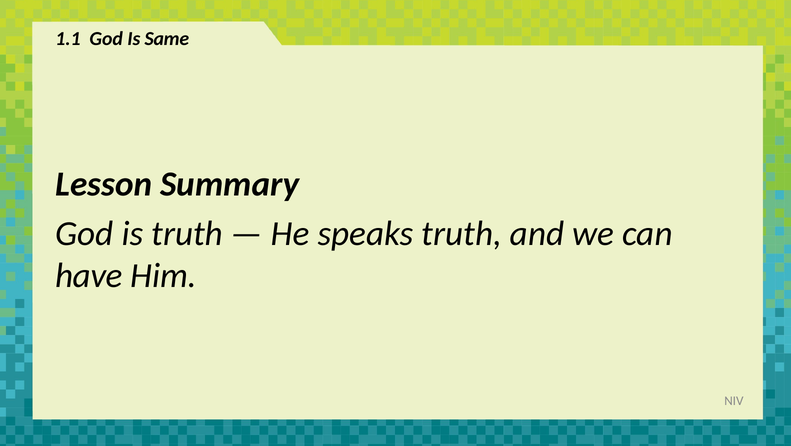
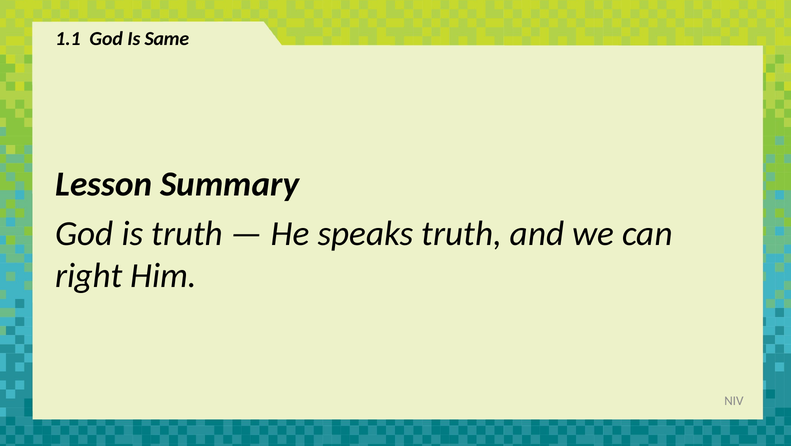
have: have -> right
